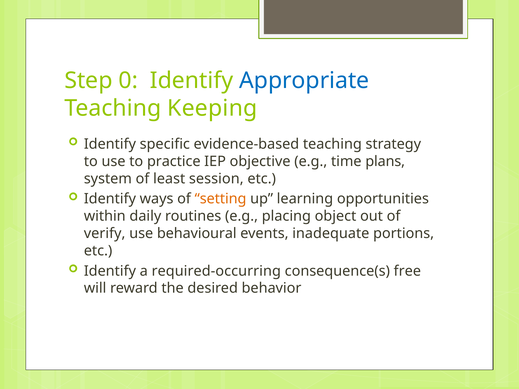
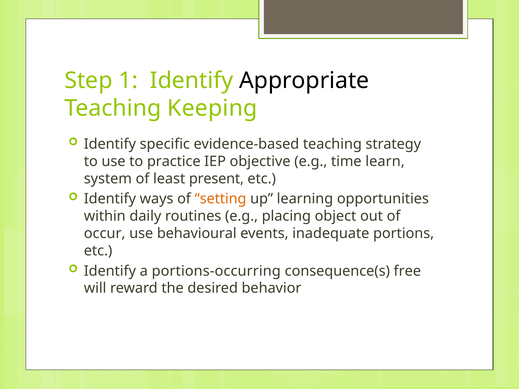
0: 0 -> 1
Appropriate colour: blue -> black
plans: plans -> learn
session: session -> present
verify: verify -> occur
required-occurring: required-occurring -> portions-occurring
